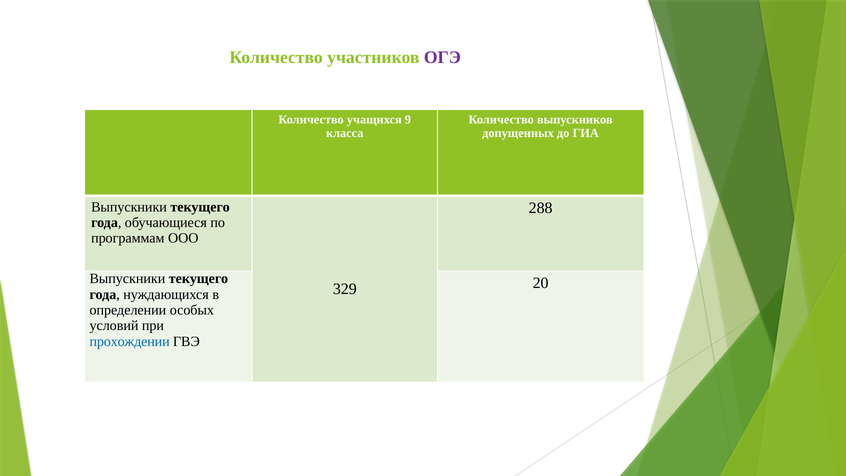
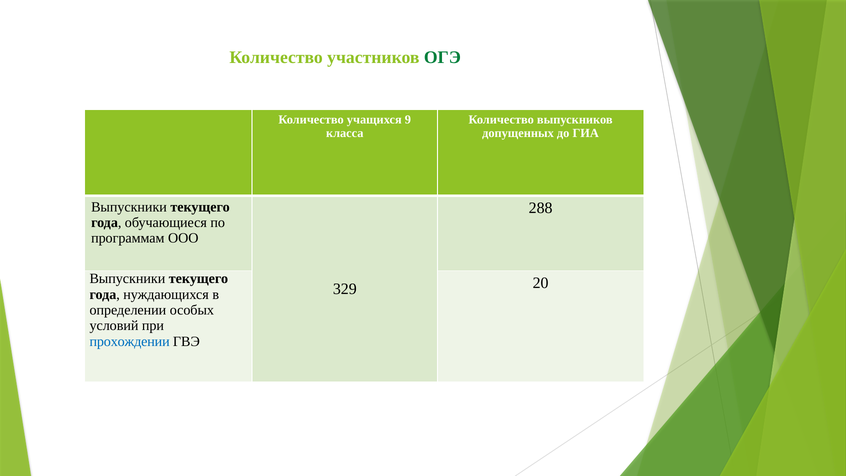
ОГЭ colour: purple -> green
